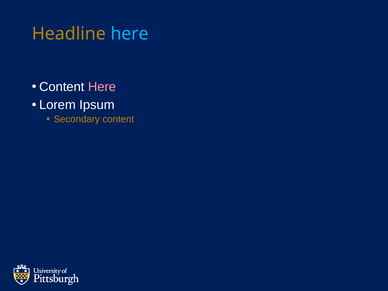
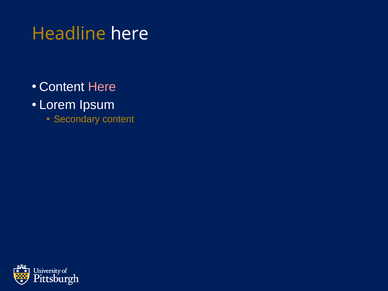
here at (130, 34) colour: light blue -> white
